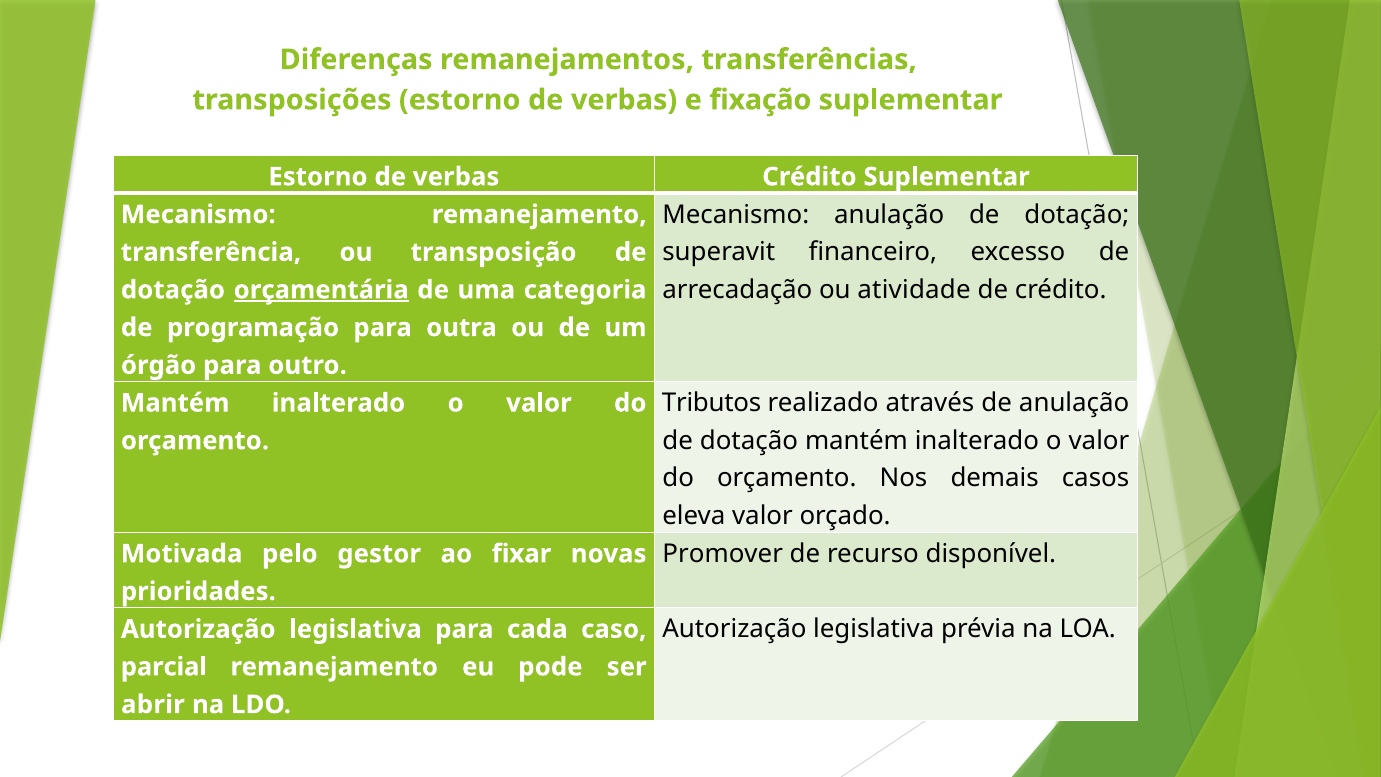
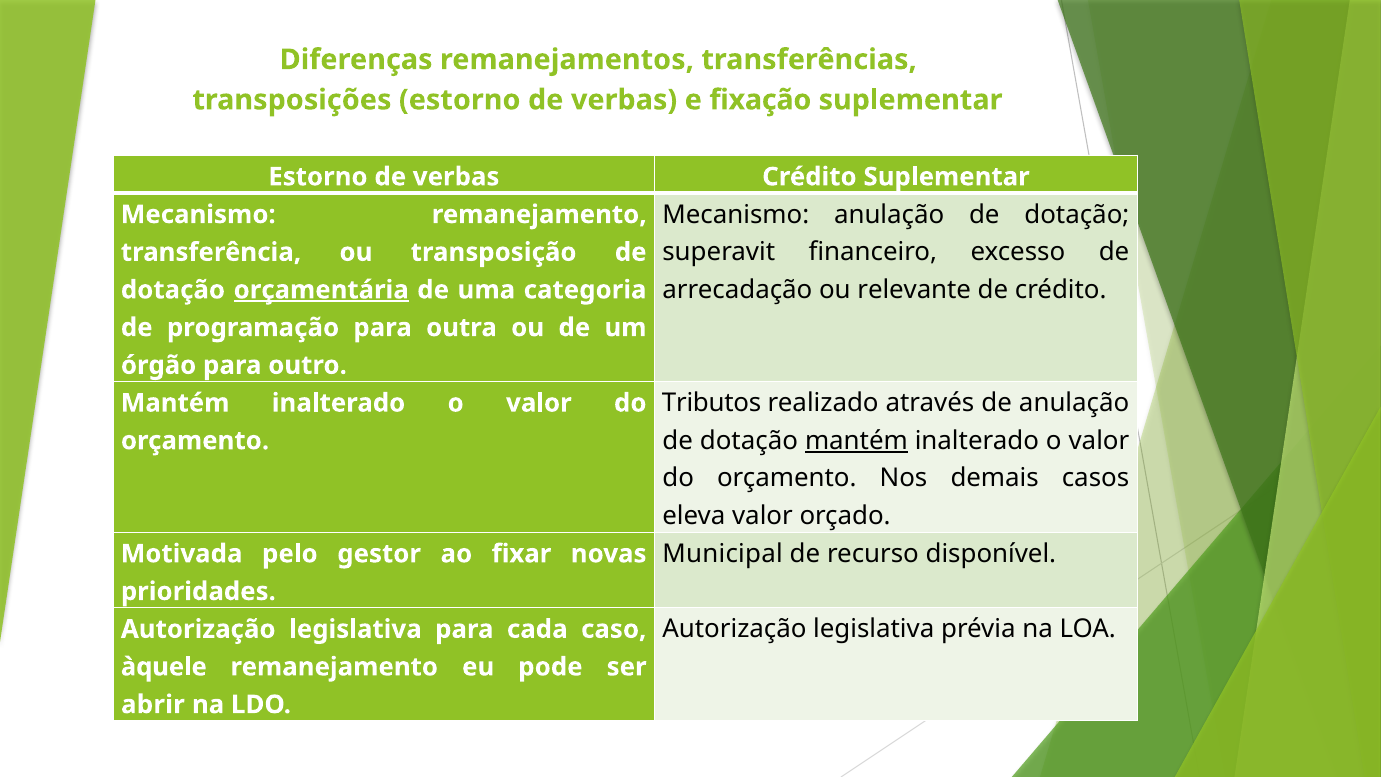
atividade: atividade -> relevante
mantém at (856, 441) underline: none -> present
Promover: Promover -> Municipal
parcial: parcial -> àquele
